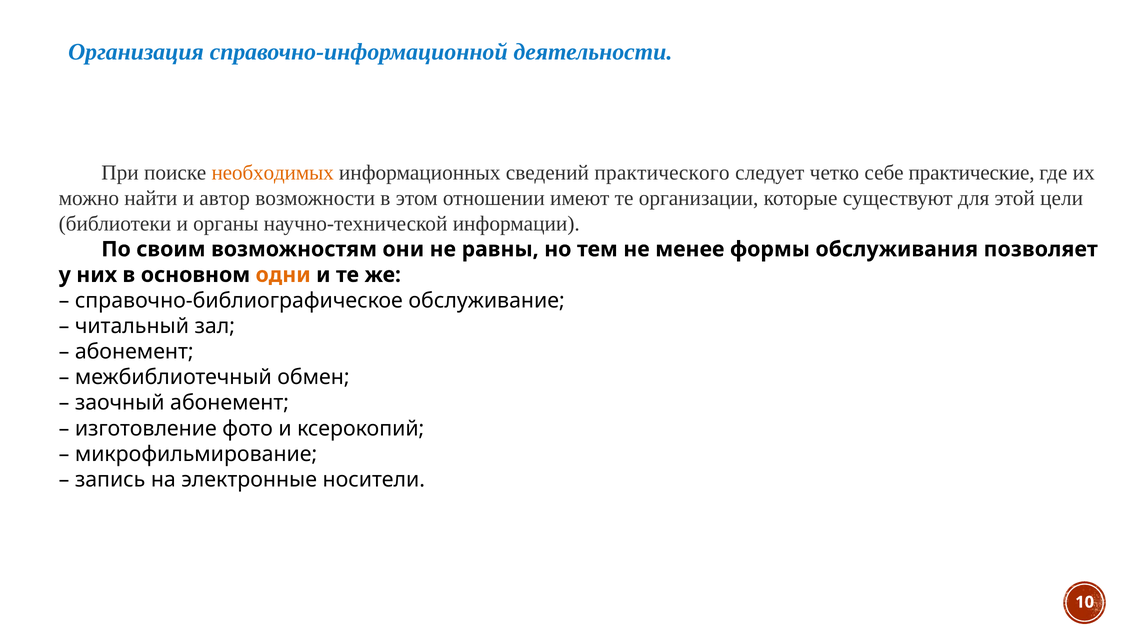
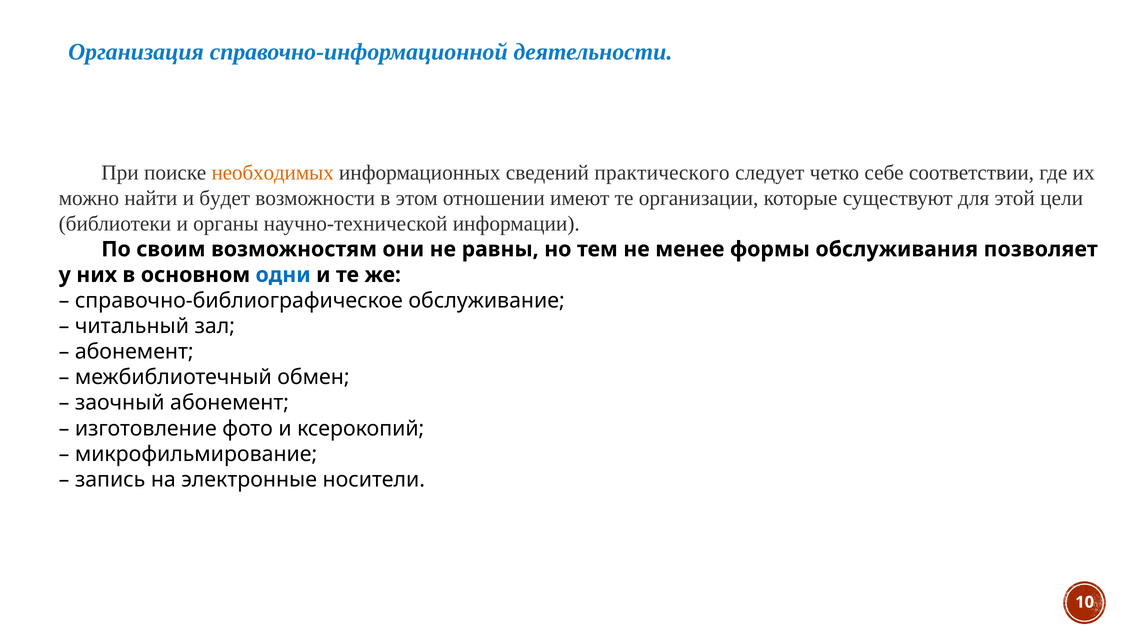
практические: практические -> соответствии
автор: автор -> будет
одни colour: orange -> blue
